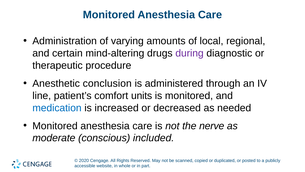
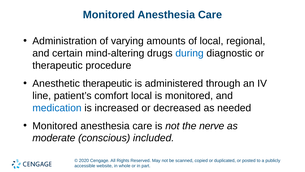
during colour: purple -> blue
Anesthetic conclusion: conclusion -> therapeutic
comfort units: units -> local
